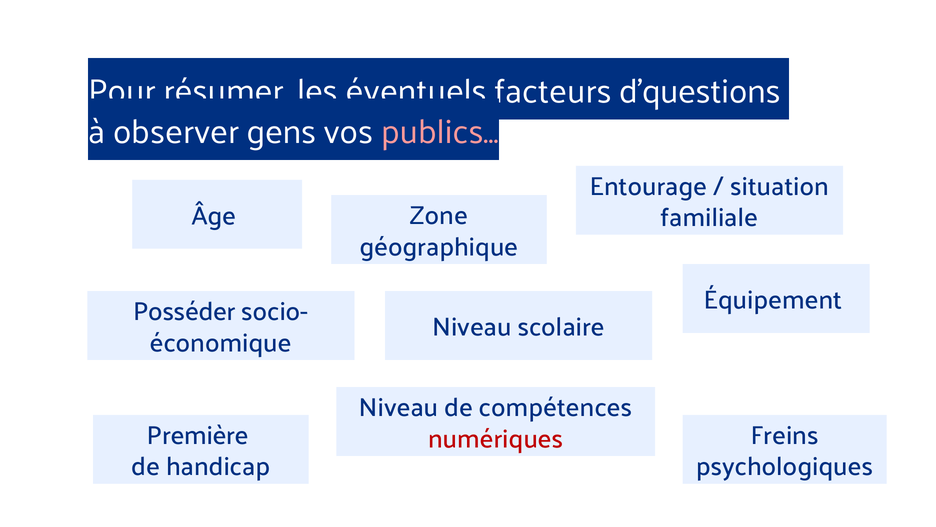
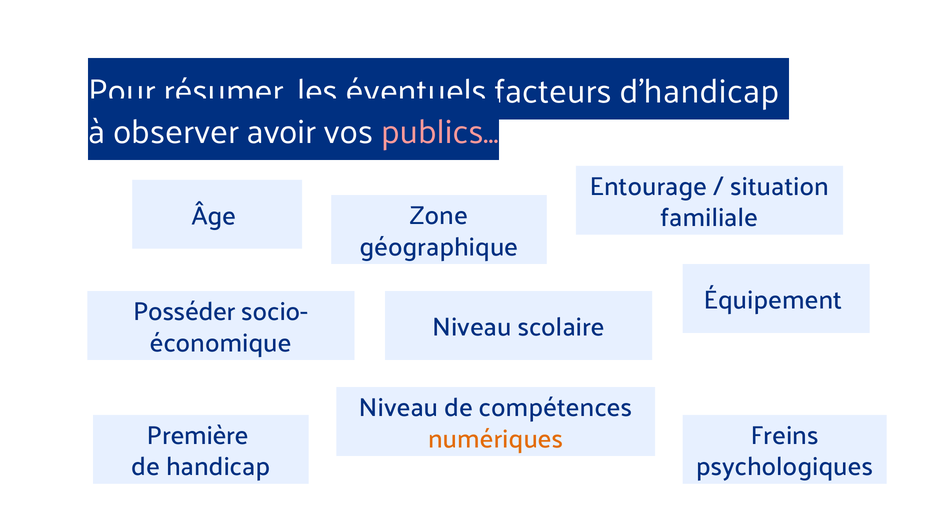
d’questions: d’questions -> d’handicap
gens: gens -> avoir
numériques colour: red -> orange
